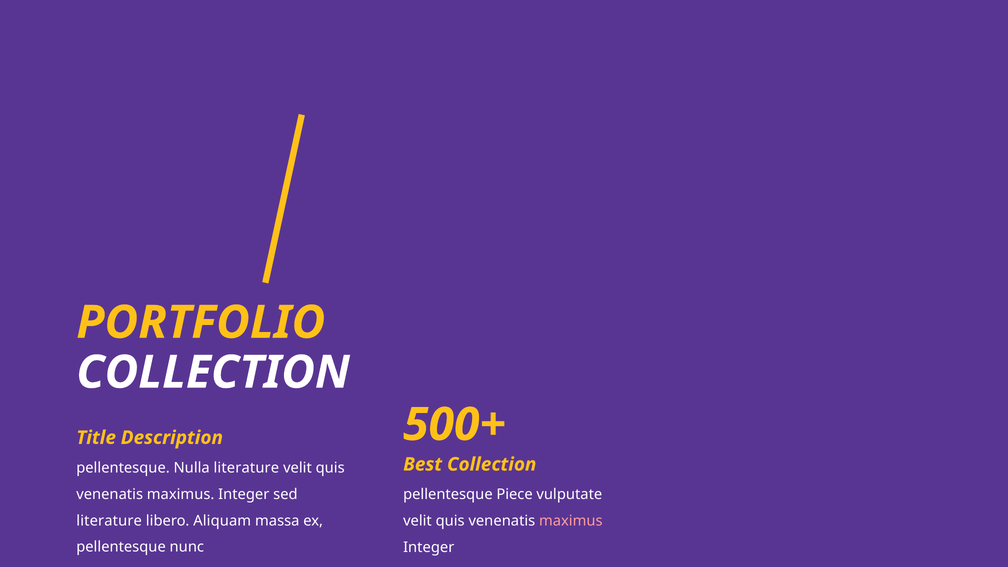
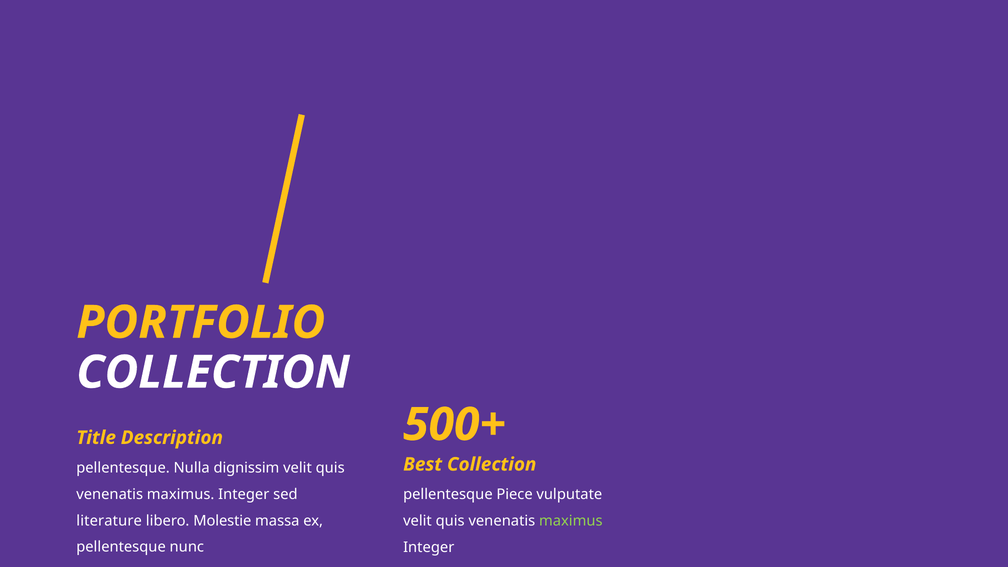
Nulla literature: literature -> dignissim
Aliquam: Aliquam -> Molestie
maximus at (571, 521) colour: pink -> light green
